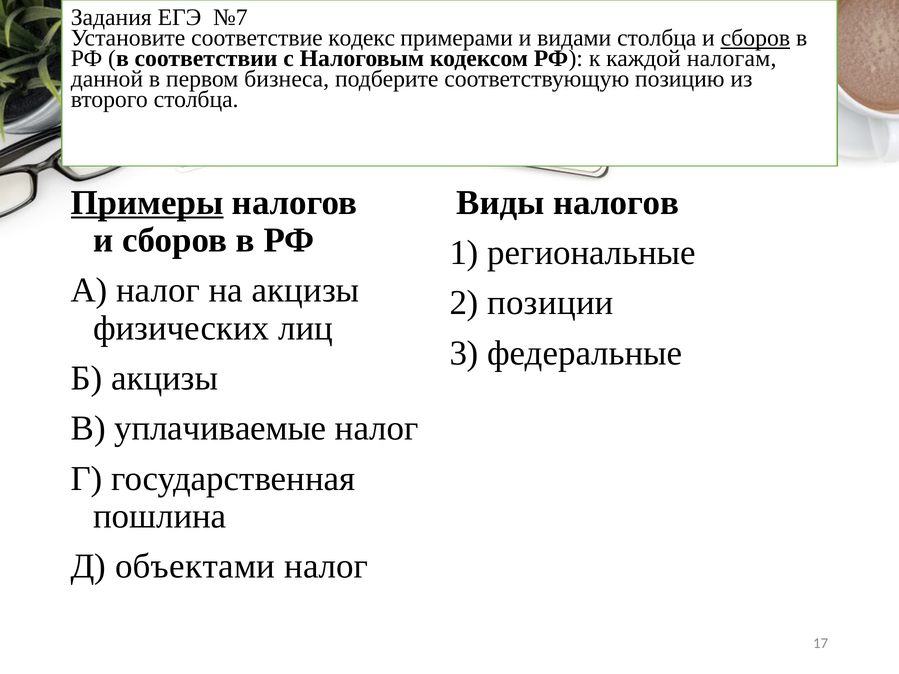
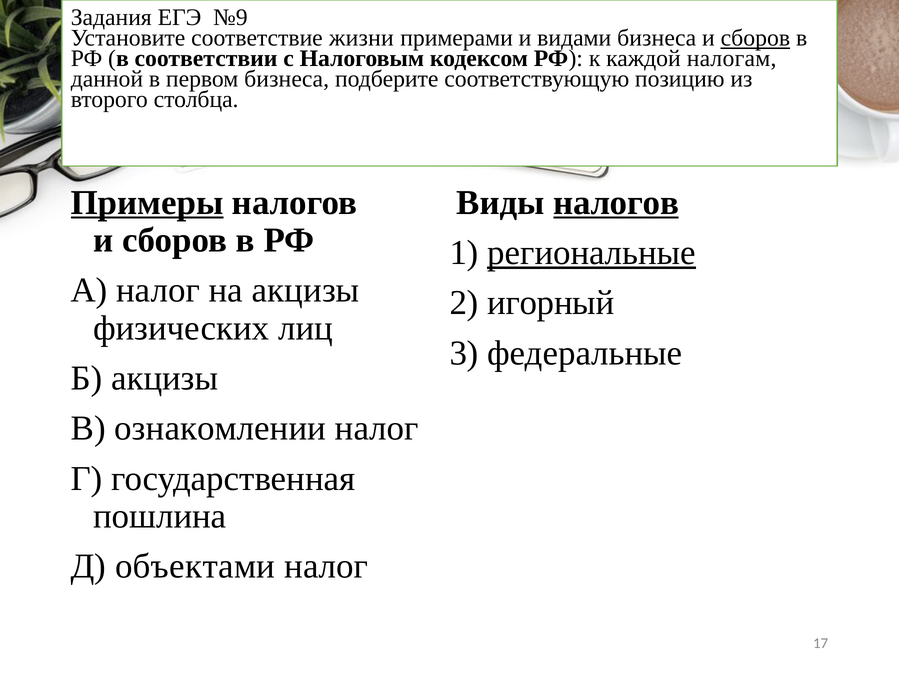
№7: №7 -> №9
кодекс: кодекс -> жизни
видами столбца: столбца -> бизнеса
налогов at (616, 203) underline: none -> present
региональные underline: none -> present
позиции: позиции -> игорный
уплачиваемые: уплачиваемые -> ознакомлении
